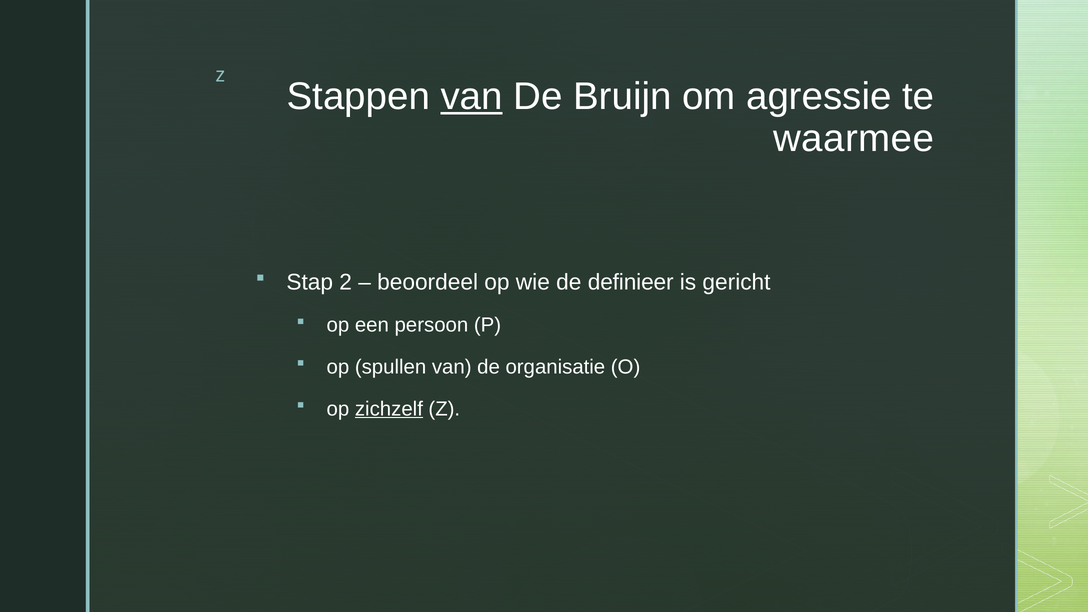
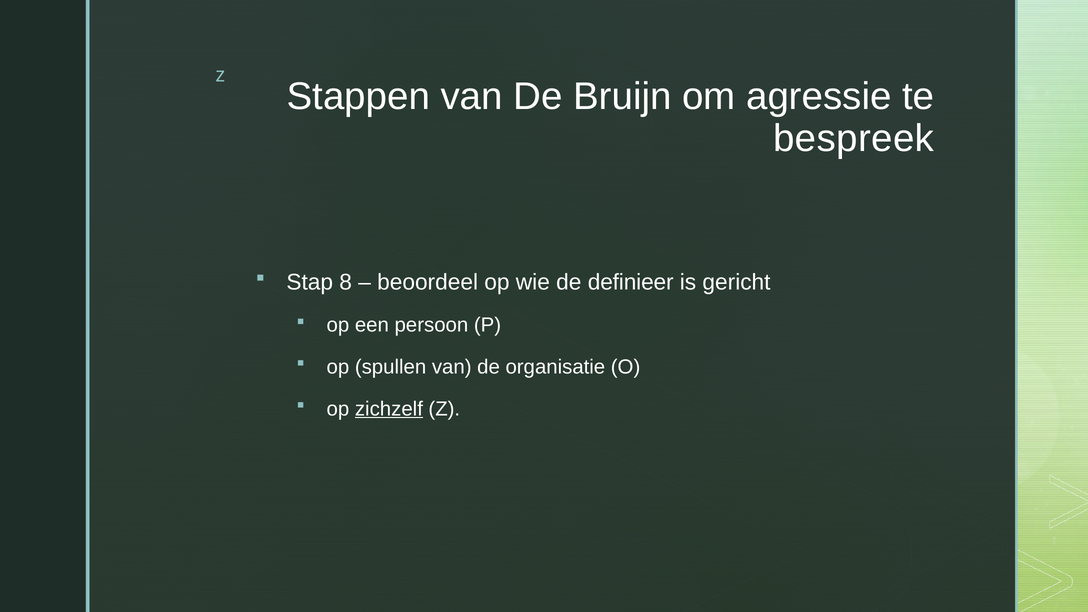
van at (472, 97) underline: present -> none
waarmee: waarmee -> bespreek
2: 2 -> 8
